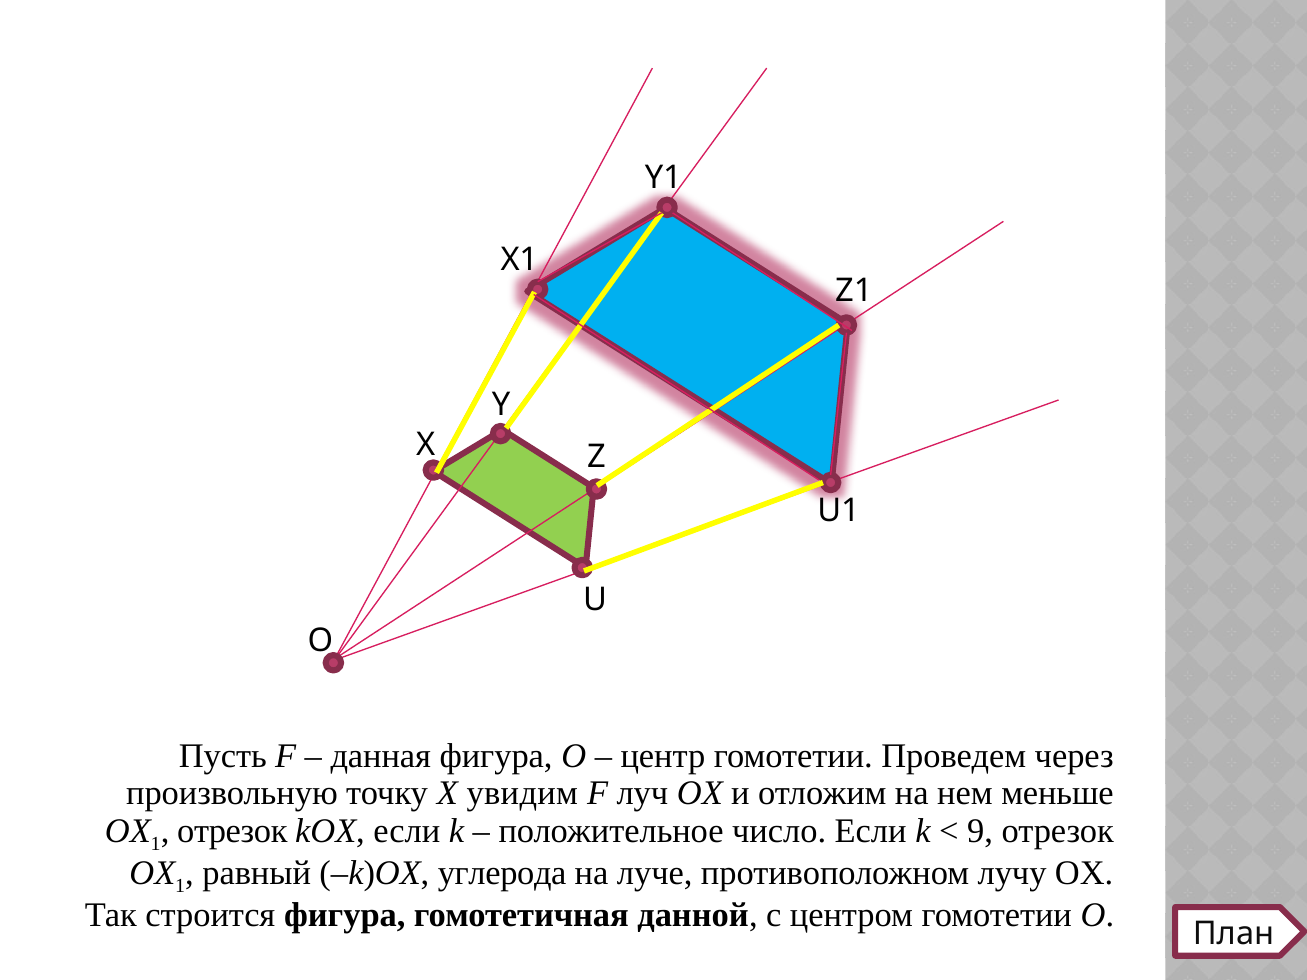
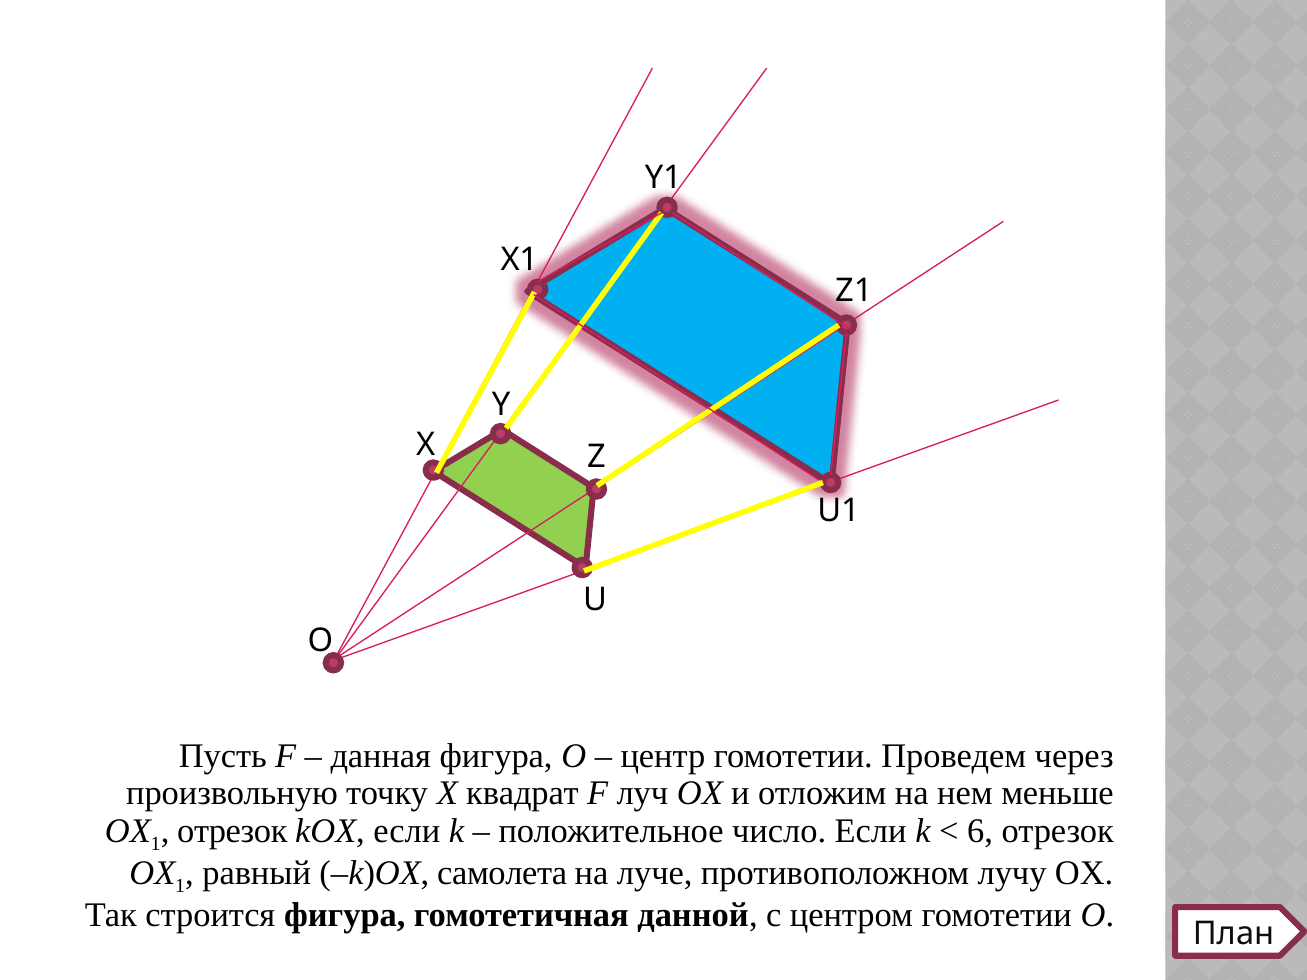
увидим: увидим -> квадрат
9: 9 -> 6
углерода: углерода -> самолета
